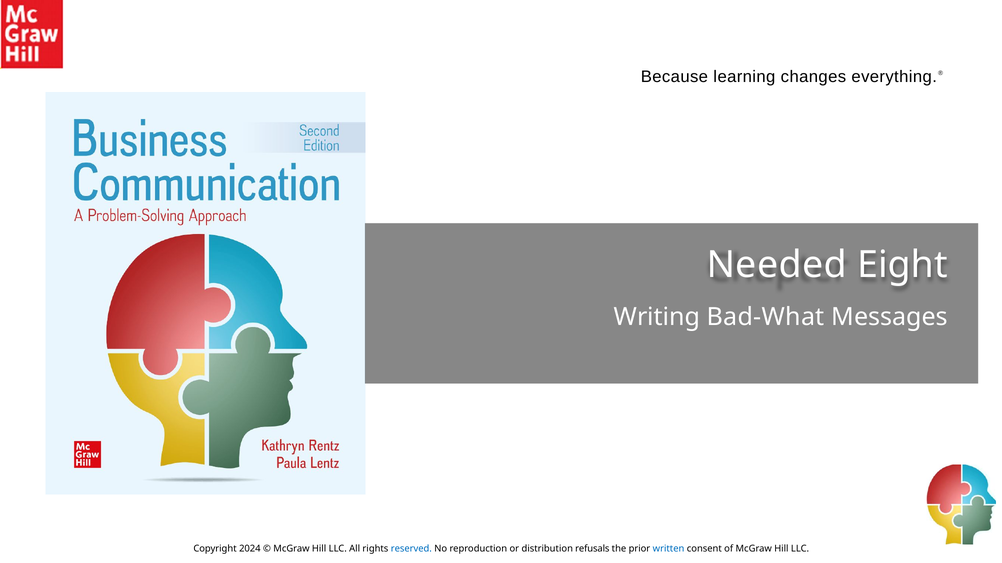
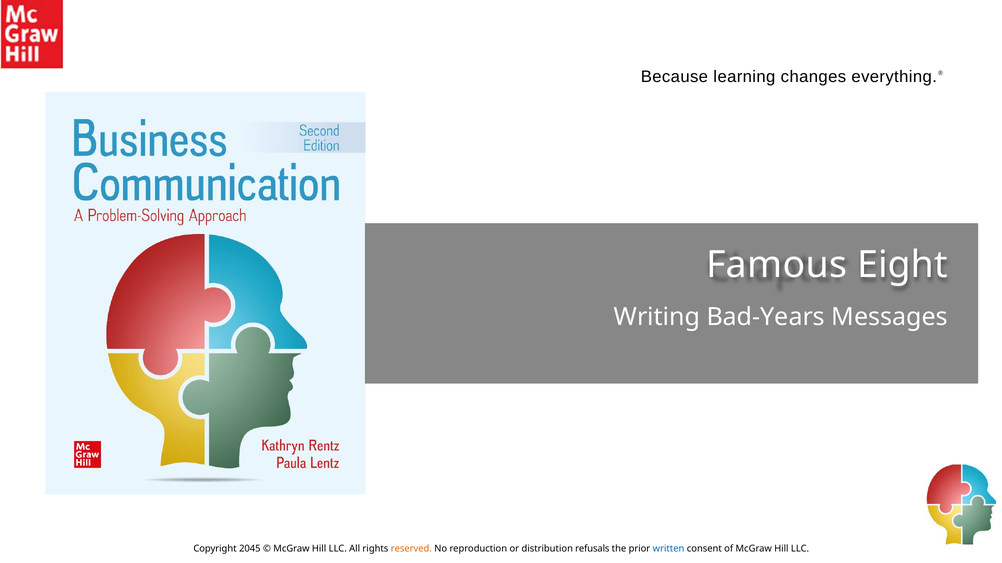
Needed: Needed -> Famous
Bad-What: Bad-What -> Bad-Years
2024: 2024 -> 2045
reserved colour: blue -> orange
